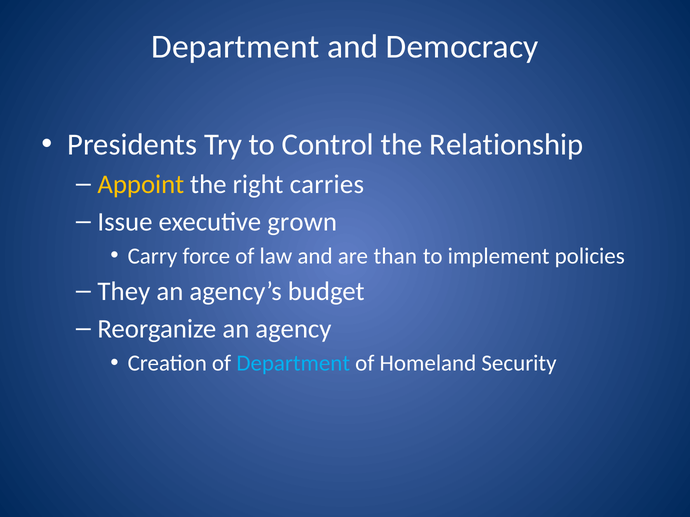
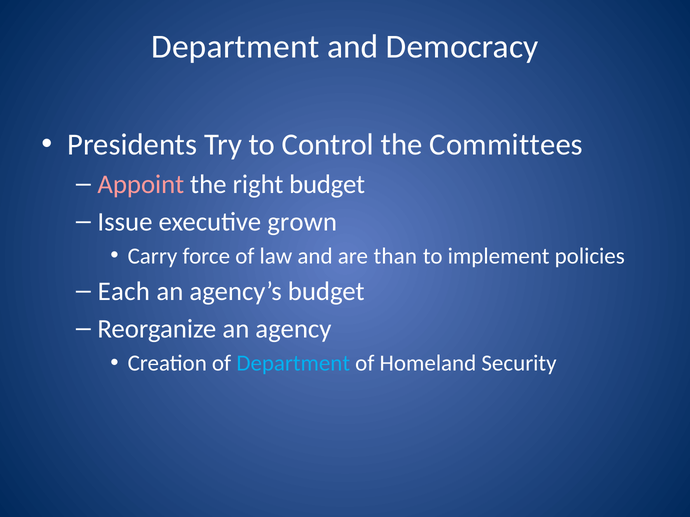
Relationship: Relationship -> Committees
Appoint colour: yellow -> pink
right carries: carries -> budget
They: They -> Each
